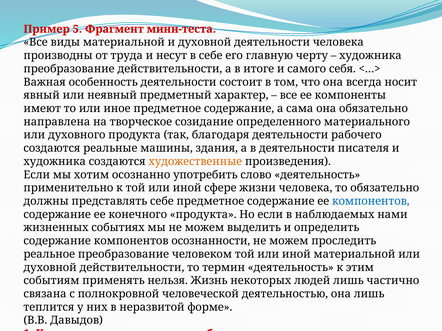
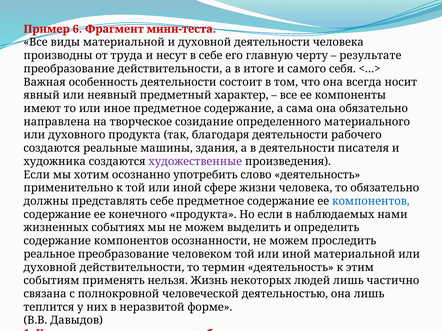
5: 5 -> 6
художника at (370, 56): художника -> результате
художественные colour: orange -> purple
